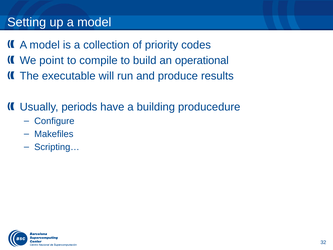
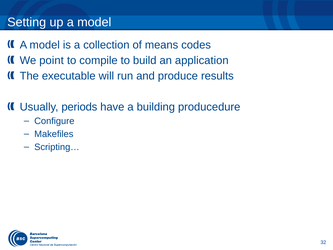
priority: priority -> means
operational: operational -> application
